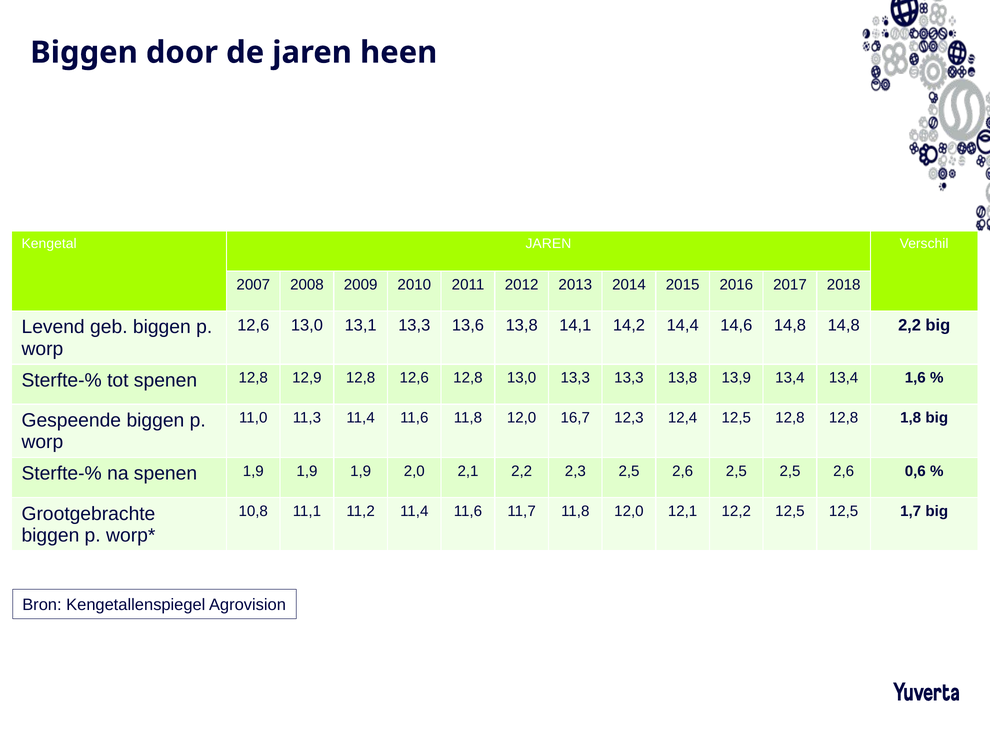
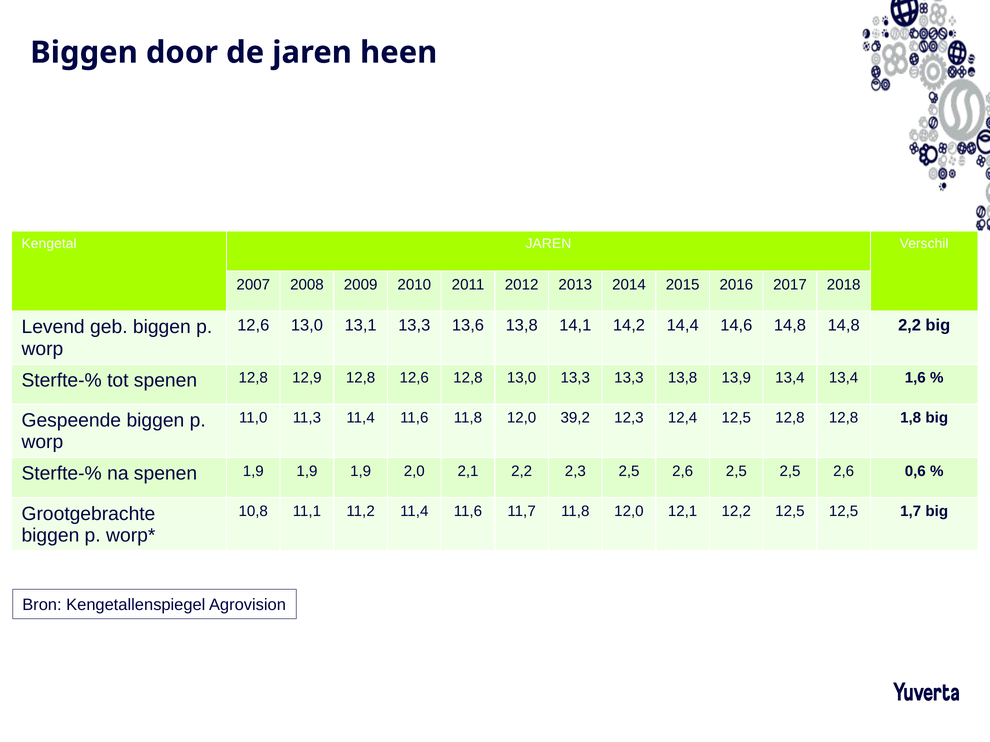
16,7: 16,7 -> 39,2
